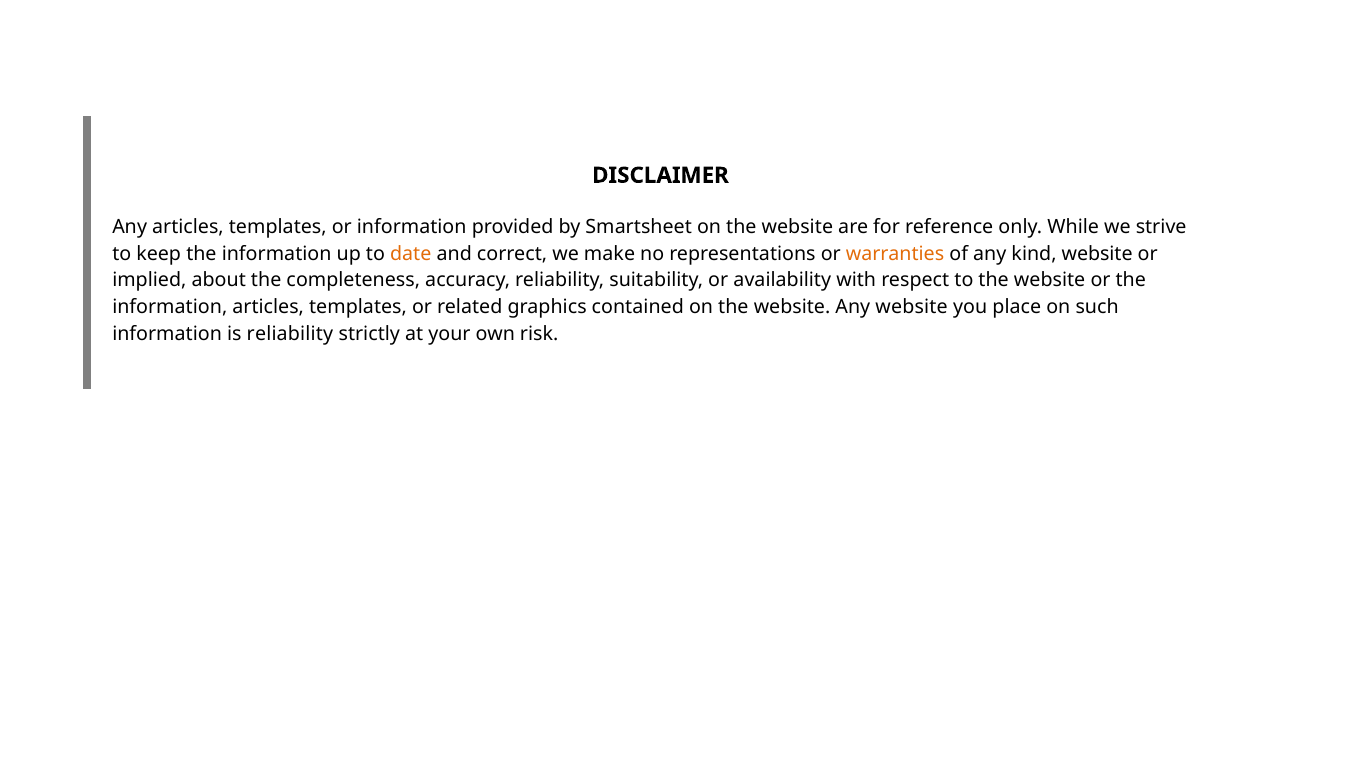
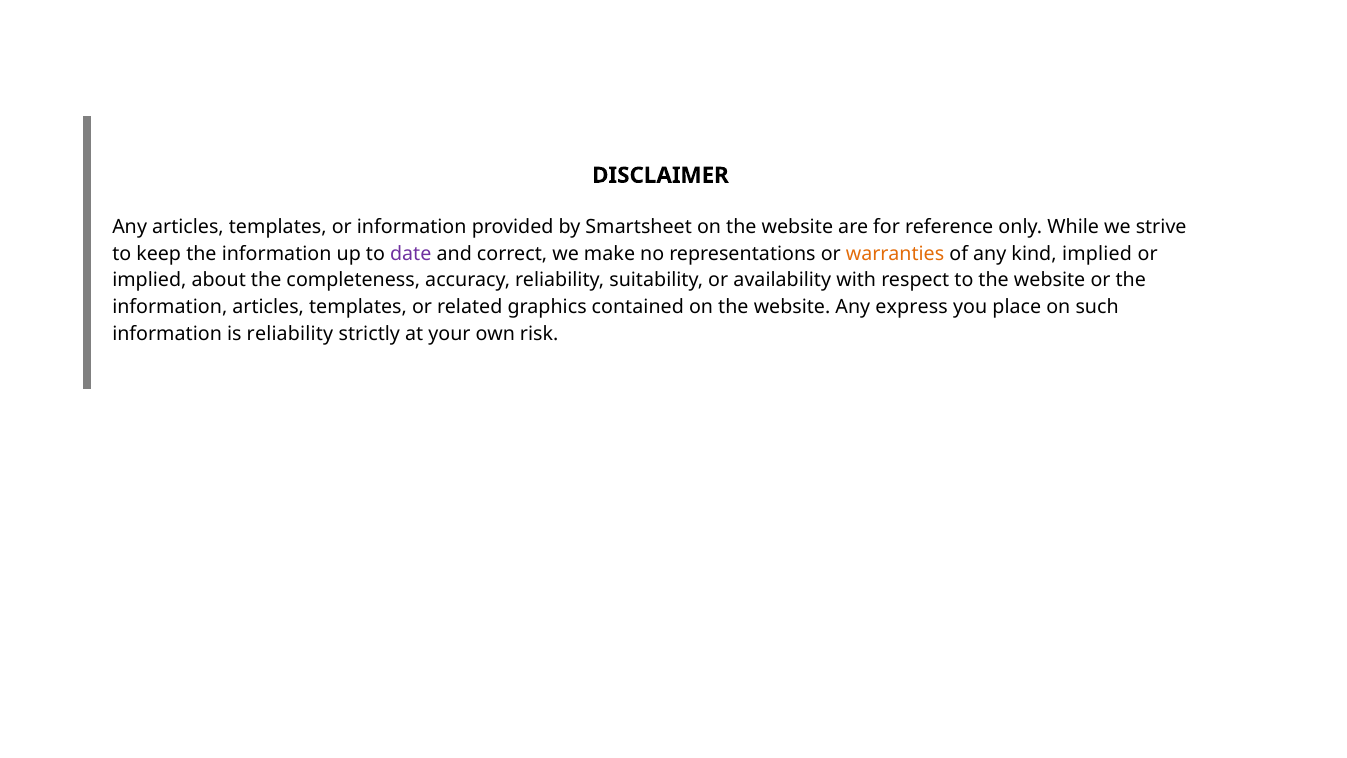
date colour: orange -> purple
kind website: website -> implied
Any website: website -> express
